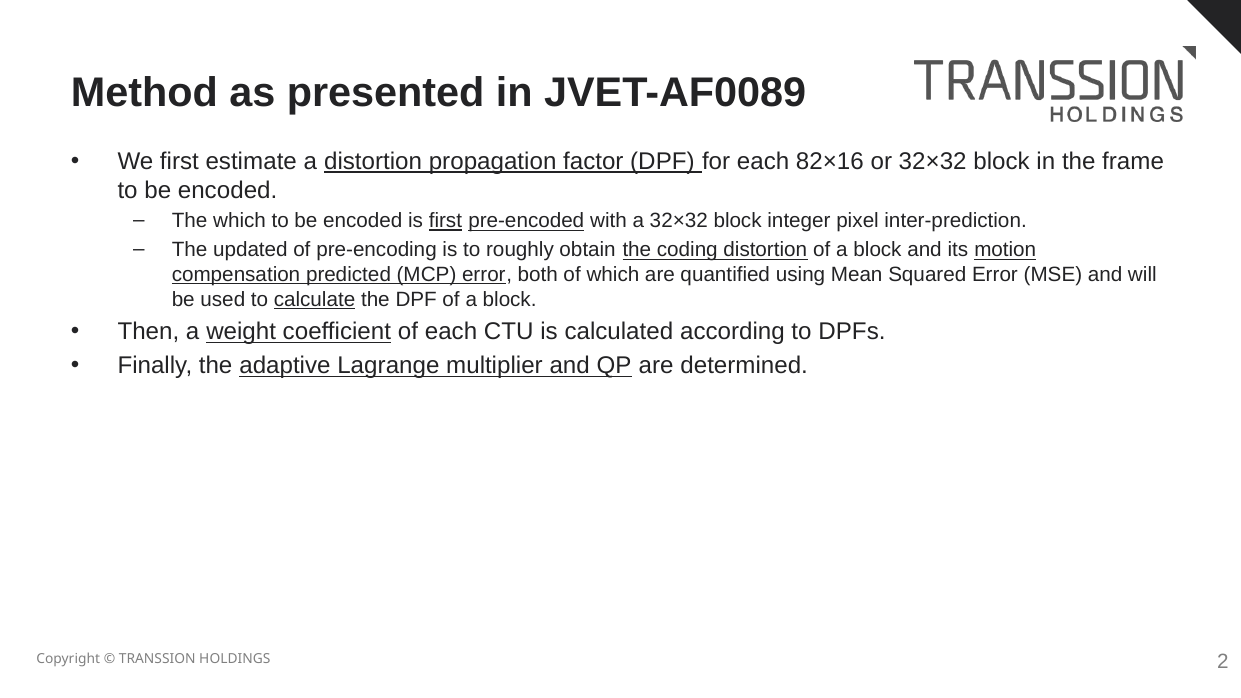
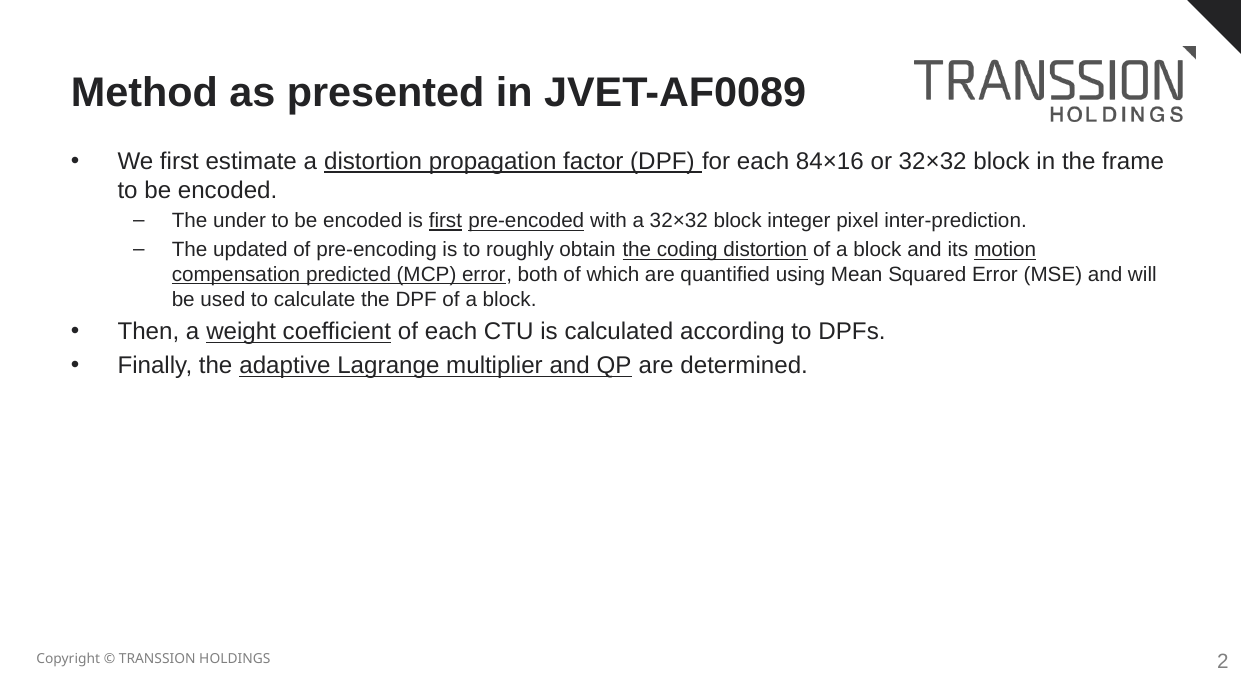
82×16: 82×16 -> 84×16
The which: which -> under
calculate underline: present -> none
